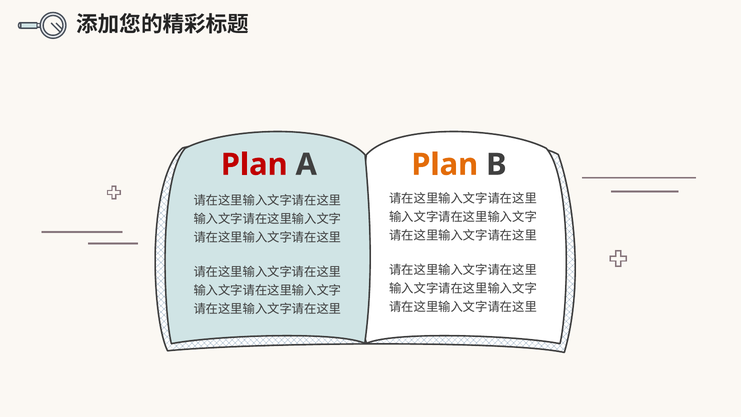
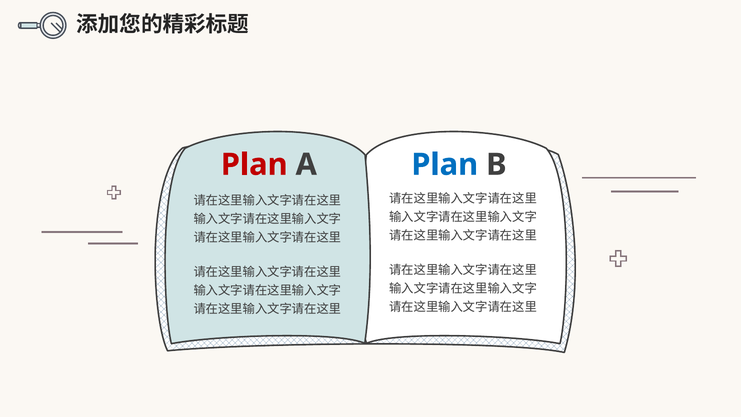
Plan at (445, 165) colour: orange -> blue
